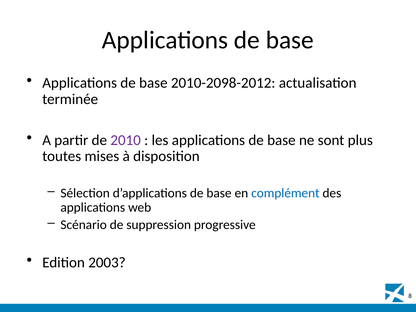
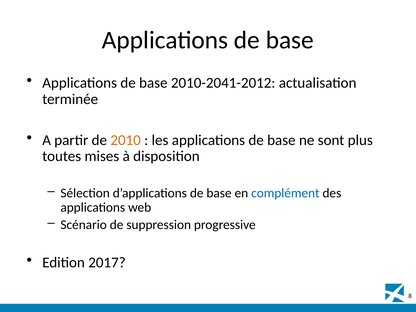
2010-2098-2012: 2010-2098-2012 -> 2010-2041-2012
2010 colour: purple -> orange
2003: 2003 -> 2017
